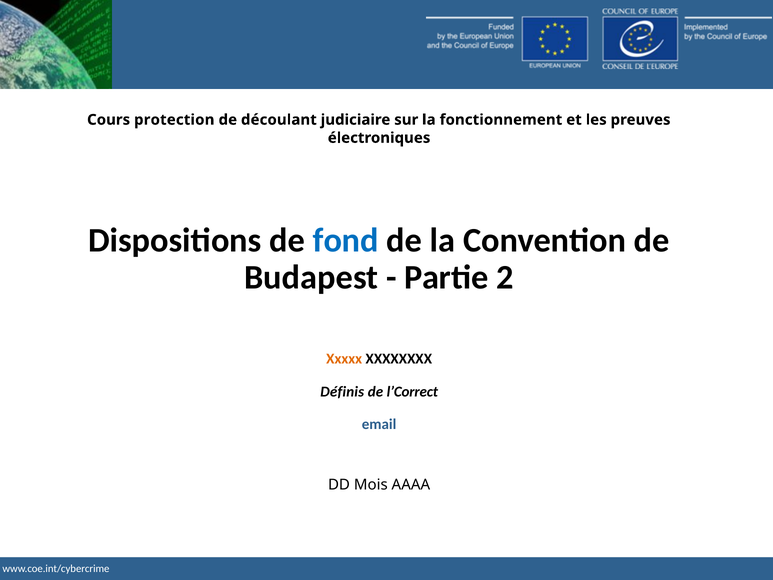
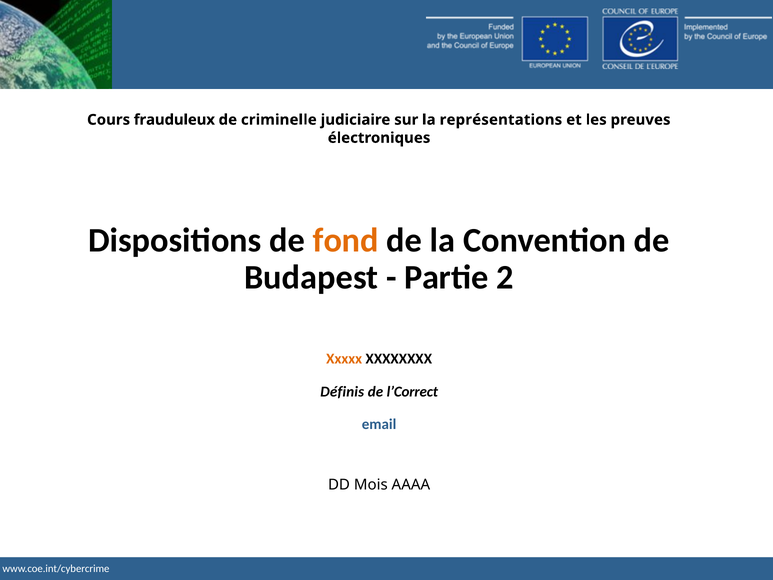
protection: protection -> frauduleux
découlant: découlant -> criminelle
fonctionnement: fonctionnement -> représentations
fond colour: blue -> orange
